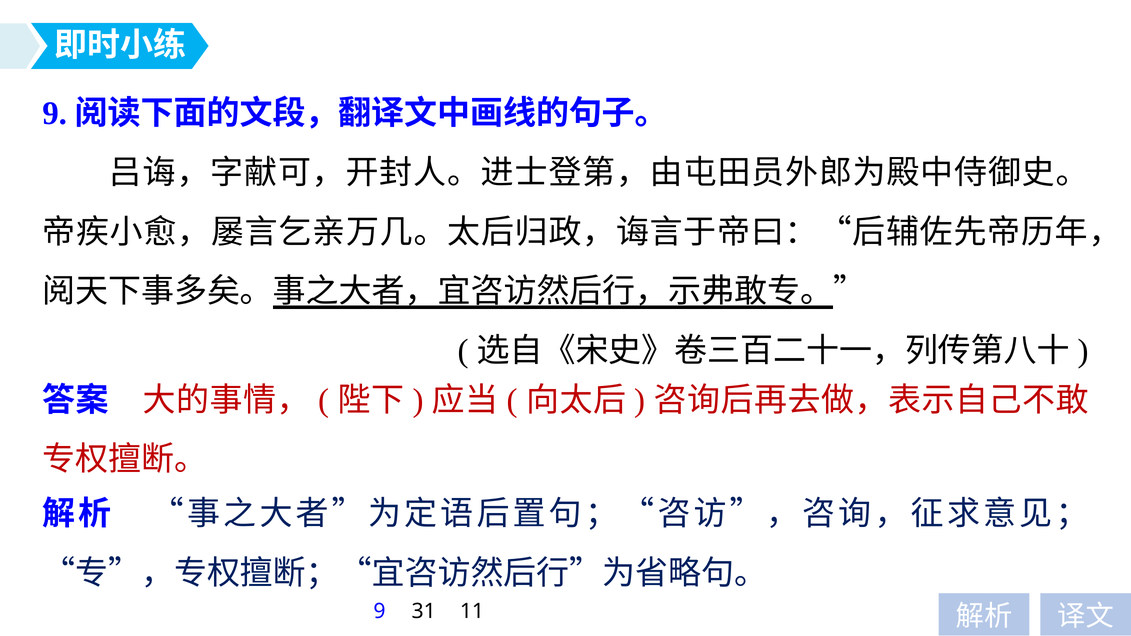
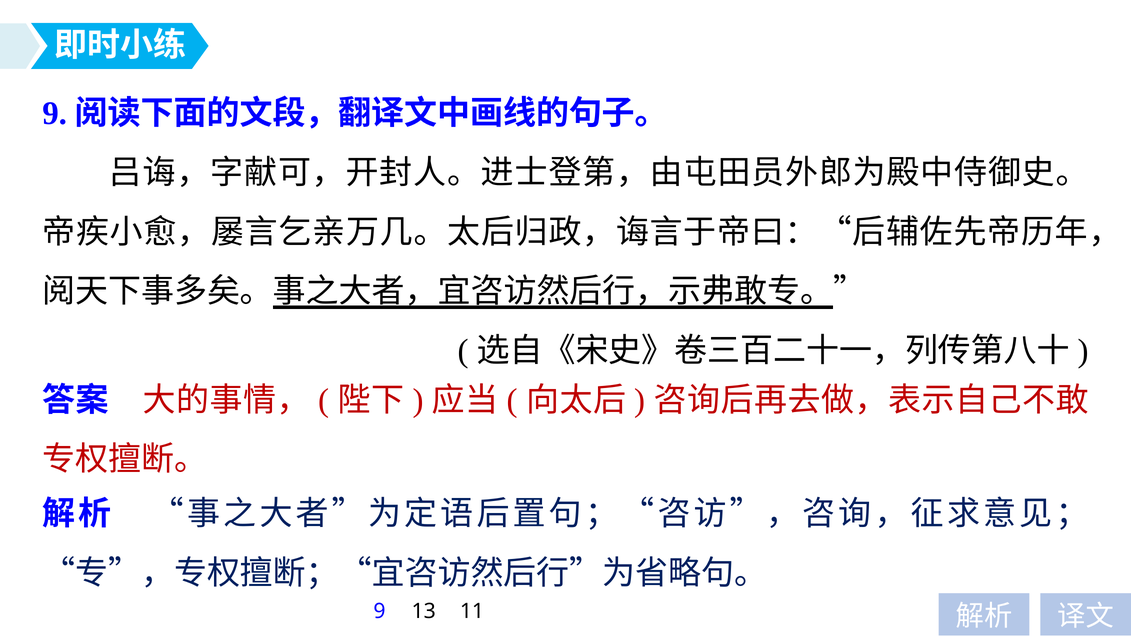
31: 31 -> 13
